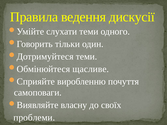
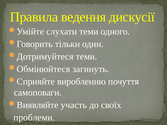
щасливе: щасливе -> загинуть
власну: власну -> участь
